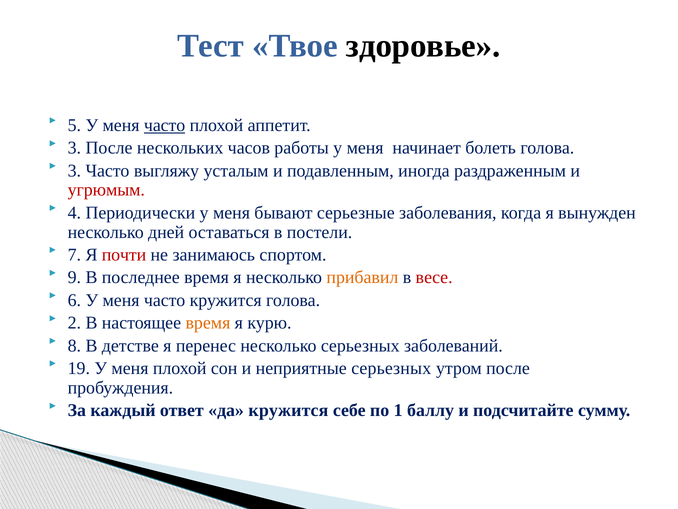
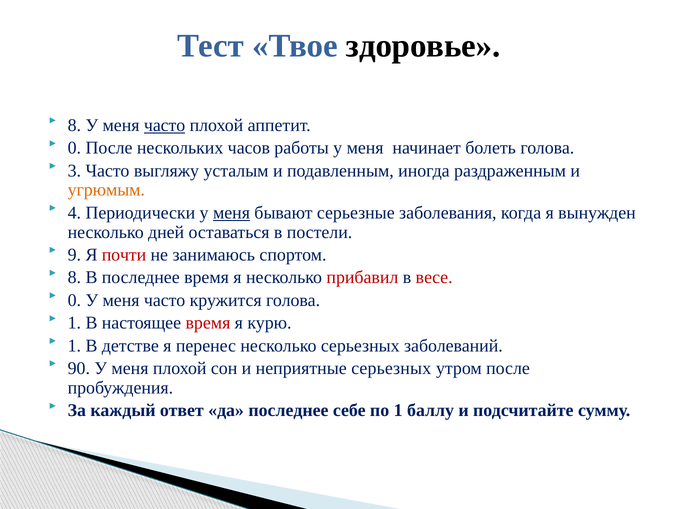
5 at (74, 125): 5 -> 8
3 at (74, 148): 3 -> 0
угрюмым colour: red -> orange
меня at (232, 213) underline: none -> present
7: 7 -> 9
9 at (74, 277): 9 -> 8
прибавил colour: orange -> red
6 at (74, 300): 6 -> 0
2 at (74, 323): 2 -> 1
время at (208, 323) colour: orange -> red
8 at (74, 345): 8 -> 1
19: 19 -> 90
да кружится: кружится -> последнее
